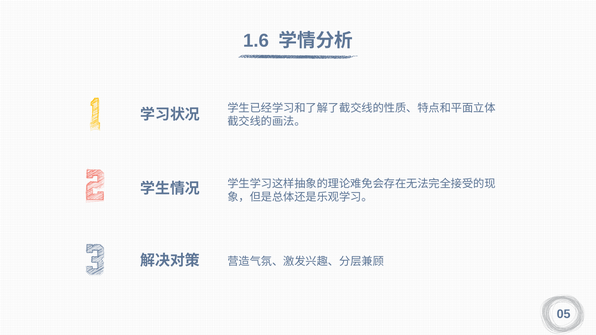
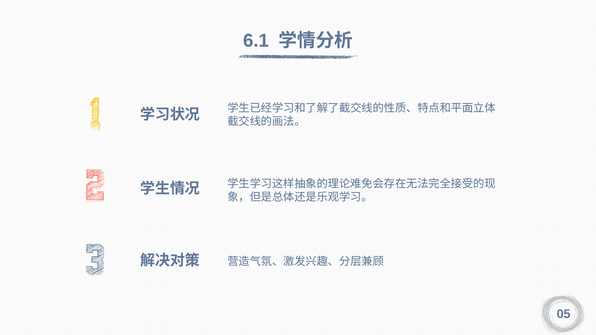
1.6: 1.6 -> 6.1
